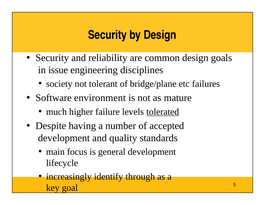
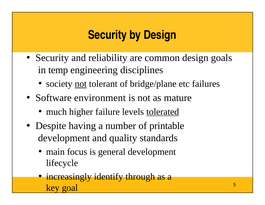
issue: issue -> temp
not at (81, 84) underline: none -> present
accepted: accepted -> printable
